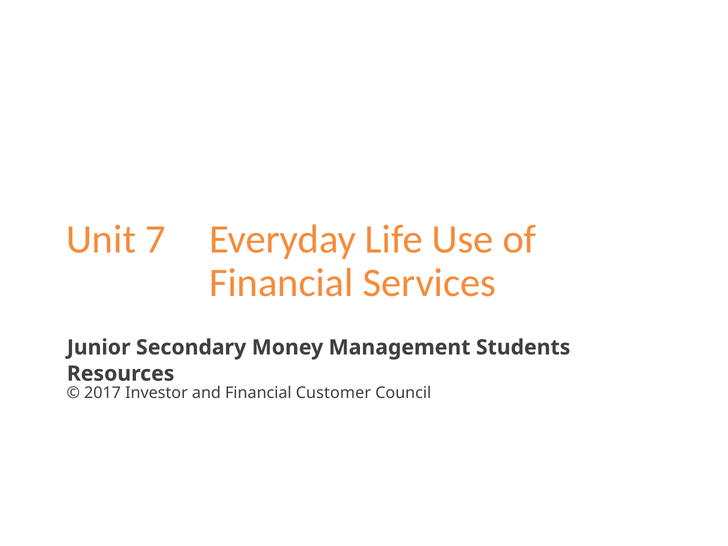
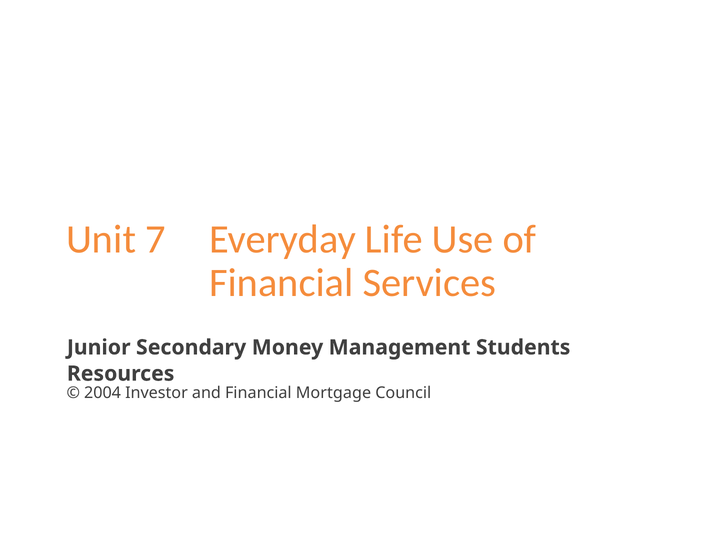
2017: 2017 -> 2004
Customer: Customer -> Mortgage
